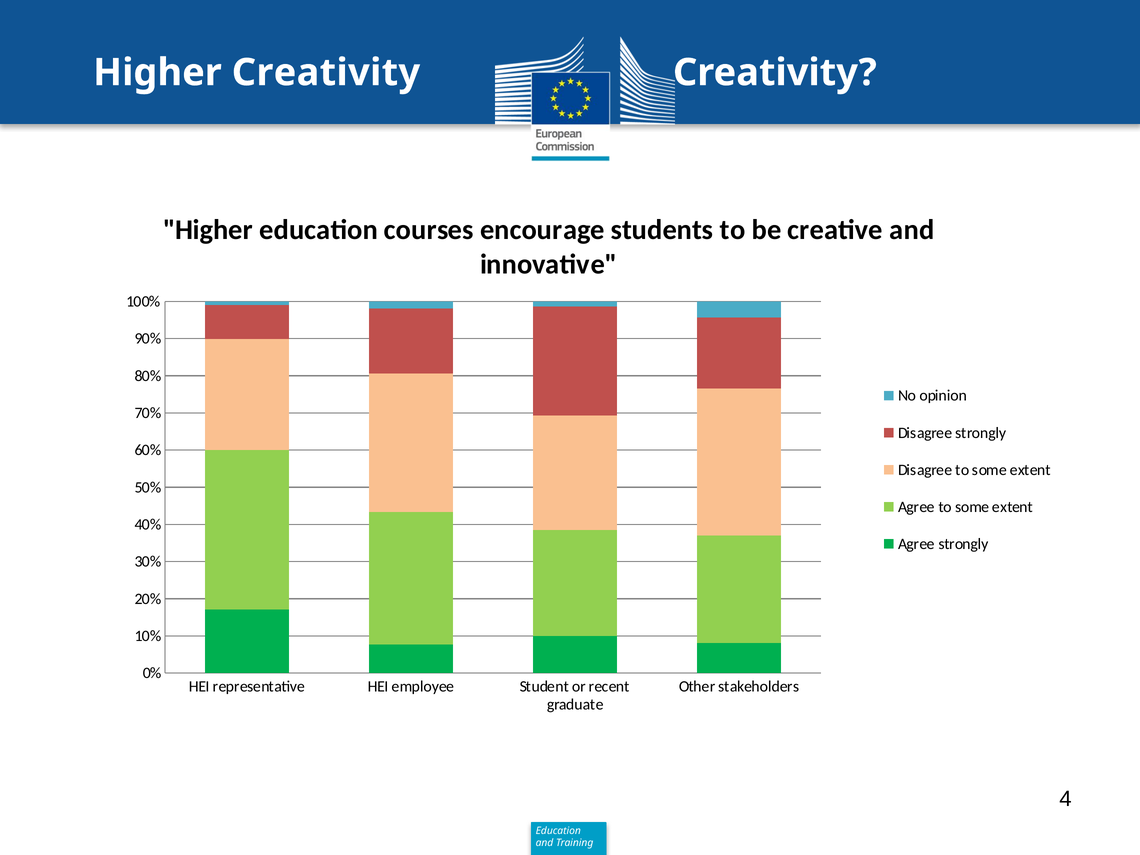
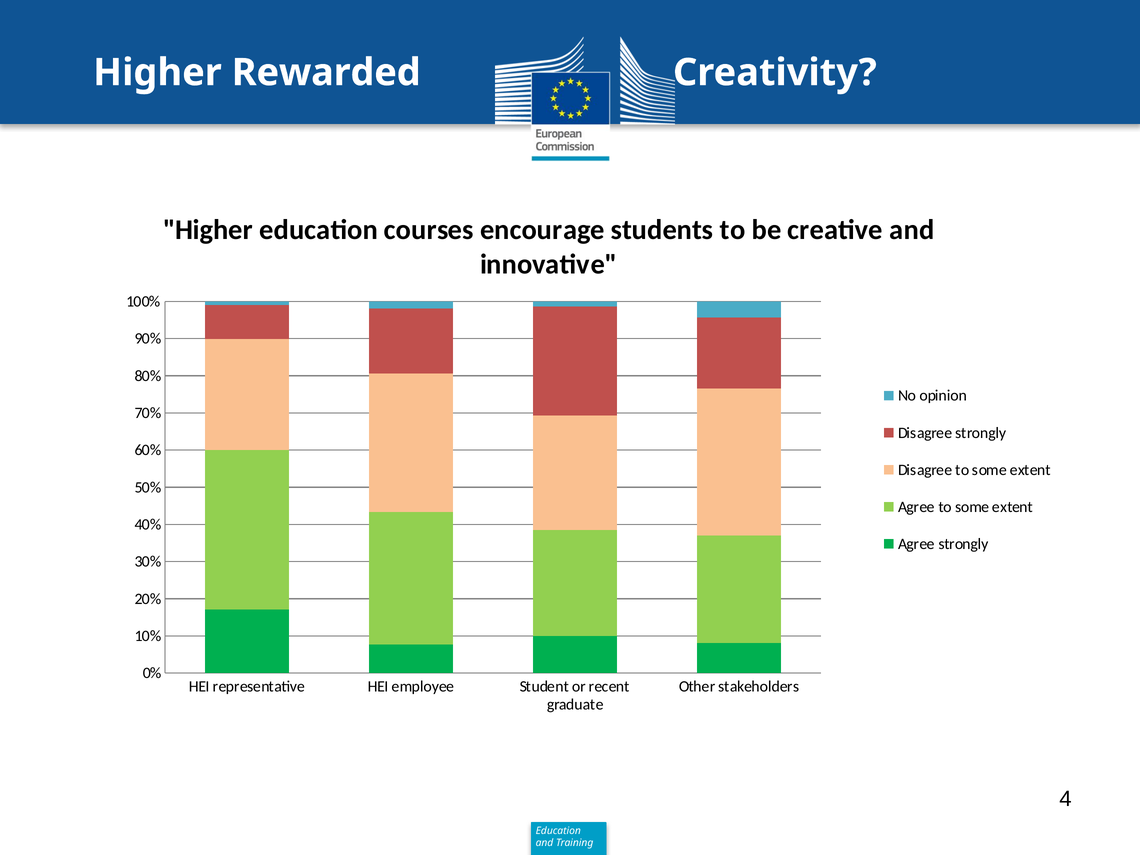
Higher Creativity: Creativity -> Rewarded
